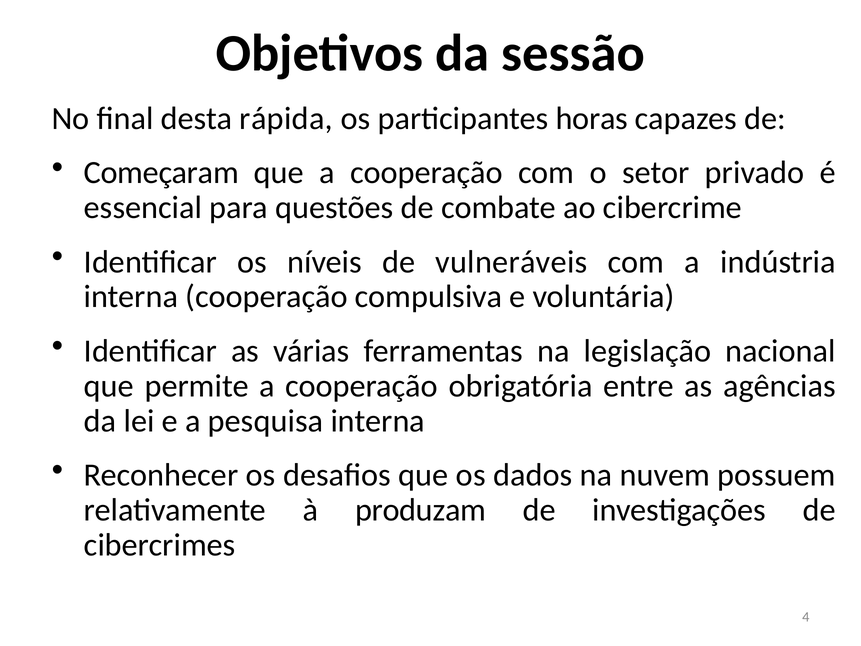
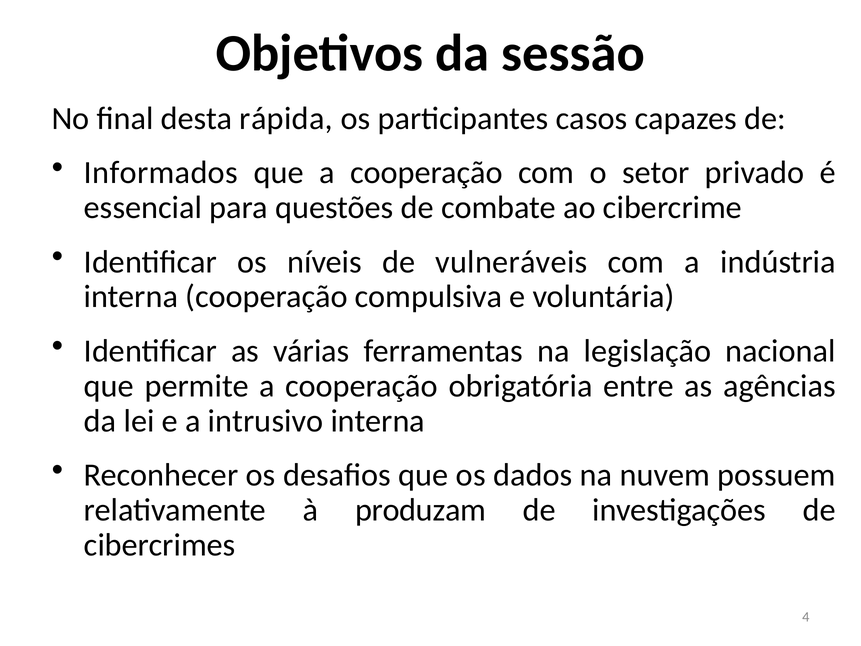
horas: horas -> casos
Começaram: Começaram -> Informados
pesquisa: pesquisa -> intrusivo
